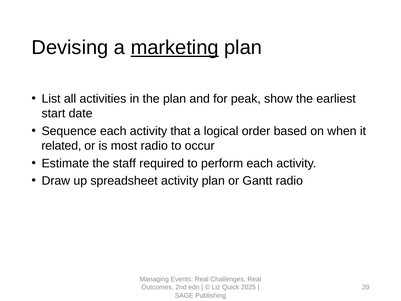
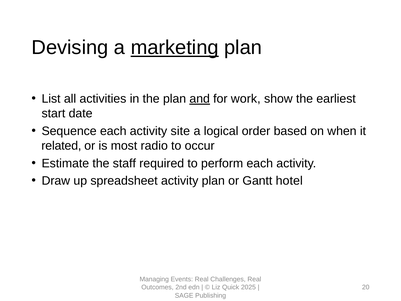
and underline: none -> present
peak: peak -> work
that: that -> site
Gantt radio: radio -> hotel
